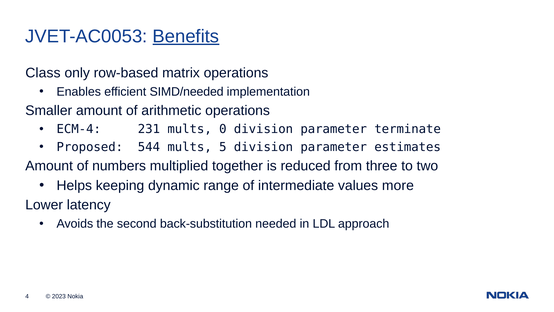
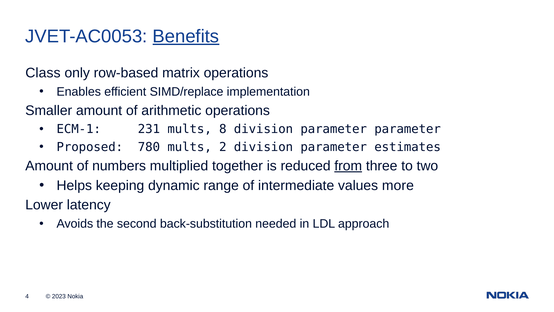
SIMD/needed: SIMD/needed -> SIMD/replace
ECM-4: ECM-4 -> ECM-1
0: 0 -> 8
parameter terminate: terminate -> parameter
544: 544 -> 780
5: 5 -> 2
from underline: none -> present
